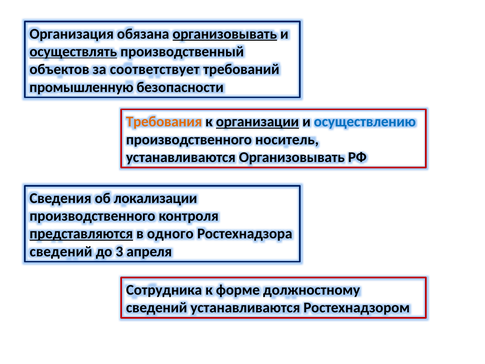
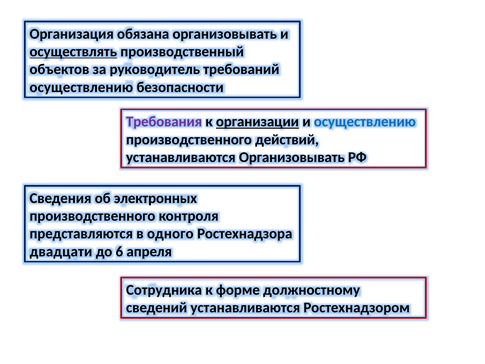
организовывать at (225, 34) underline: present -> none
соответствует: соответствует -> руководитель
промышленную at (81, 87): промышленную -> осуществлению
Требования colour: orange -> purple
носитель: носитель -> действий
локализации: локализации -> электронных
представляются underline: present -> none
сведений at (61, 251): сведений -> двадцати
3: 3 -> 6
